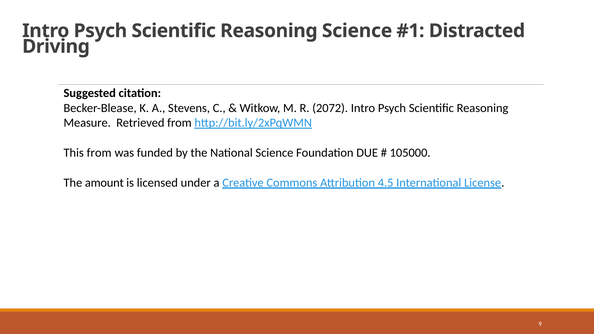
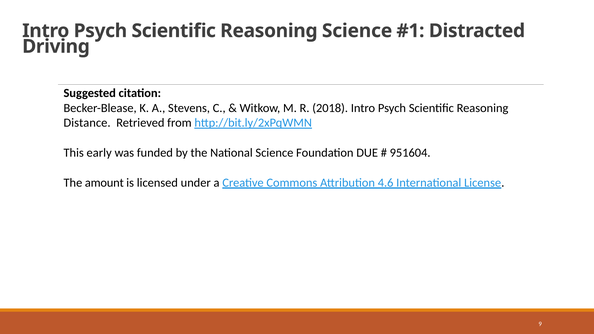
2072: 2072 -> 2018
Measure: Measure -> Distance
This from: from -> early
105000: 105000 -> 951604
4.5: 4.5 -> 4.6
